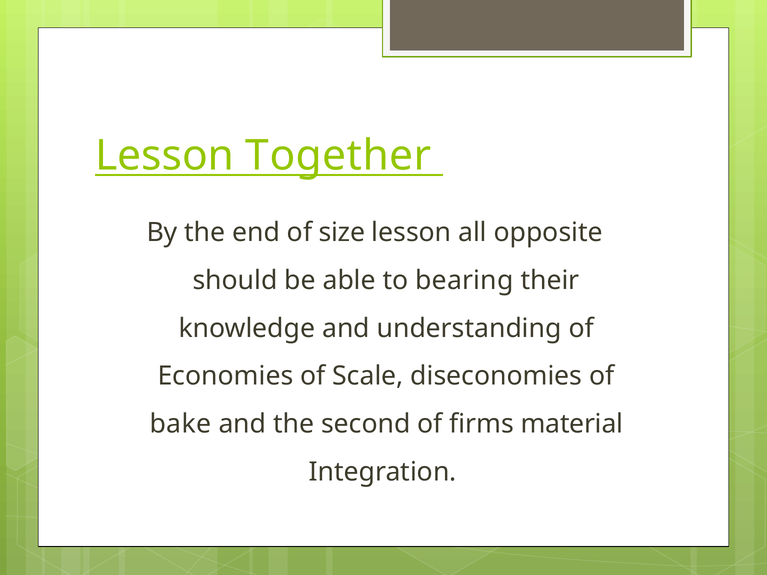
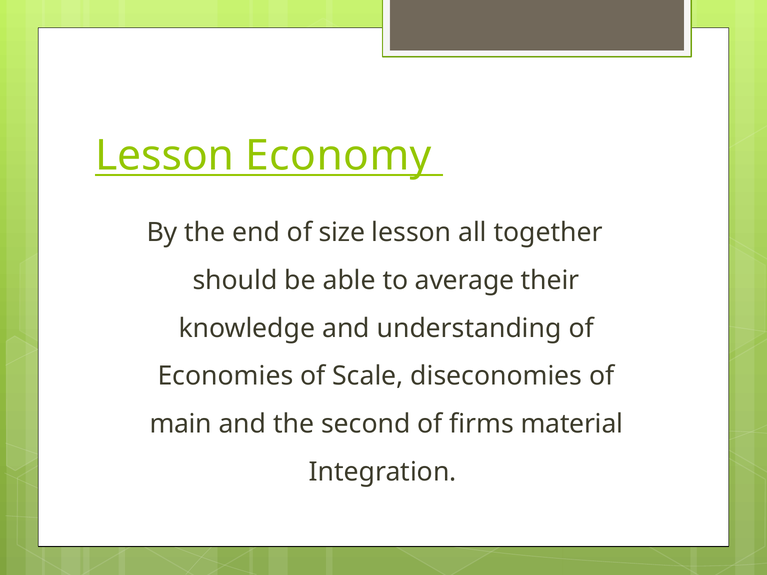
Together: Together -> Economy
opposite: opposite -> together
bearing: bearing -> average
bake: bake -> main
